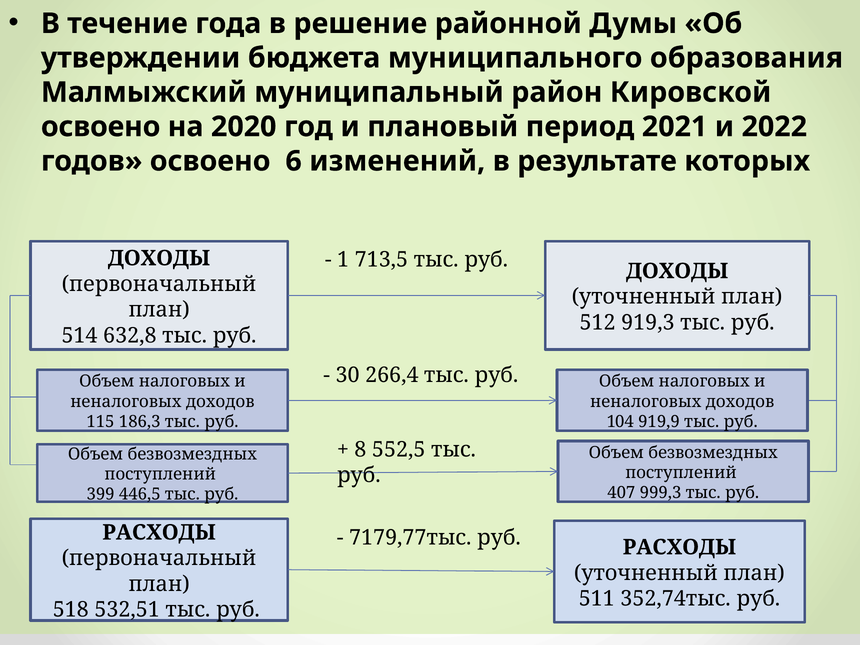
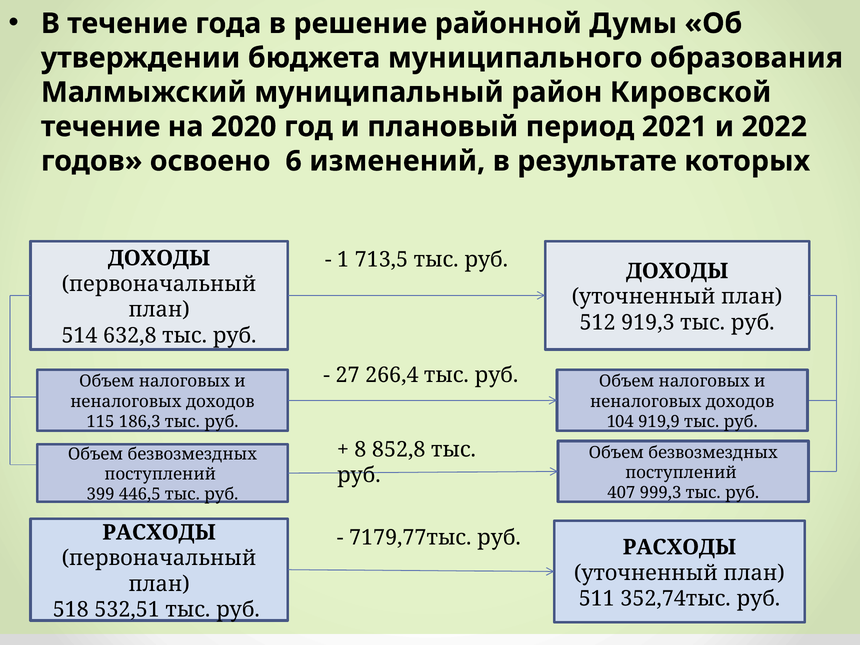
освоено at (101, 127): освоено -> течение
30: 30 -> 27
552,5: 552,5 -> 852,8
